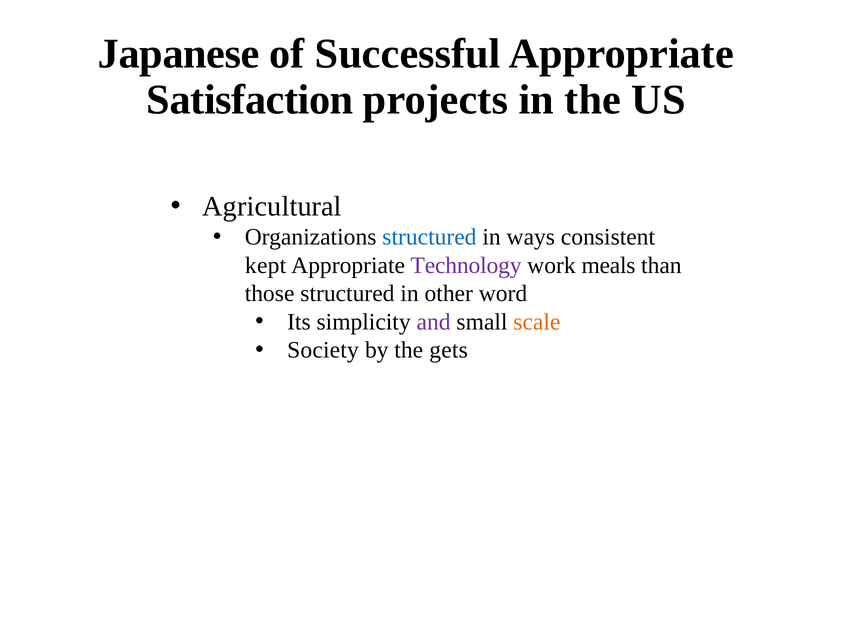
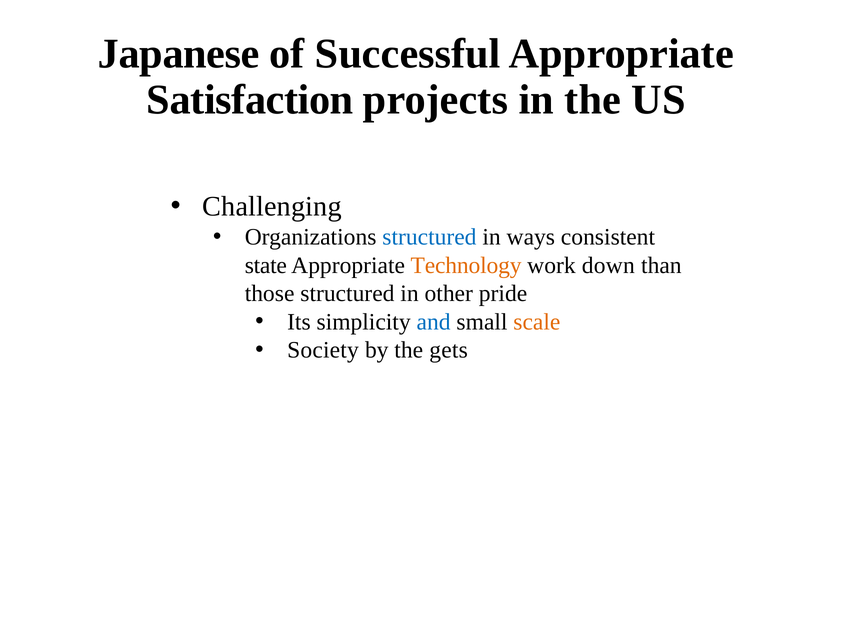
Agricultural: Agricultural -> Challenging
kept: kept -> state
Technology colour: purple -> orange
meals: meals -> down
word: word -> pride
and colour: purple -> blue
